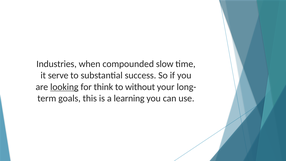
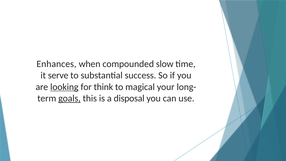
Industries: Industries -> Enhances
without: without -> magical
goals underline: none -> present
learning: learning -> disposal
